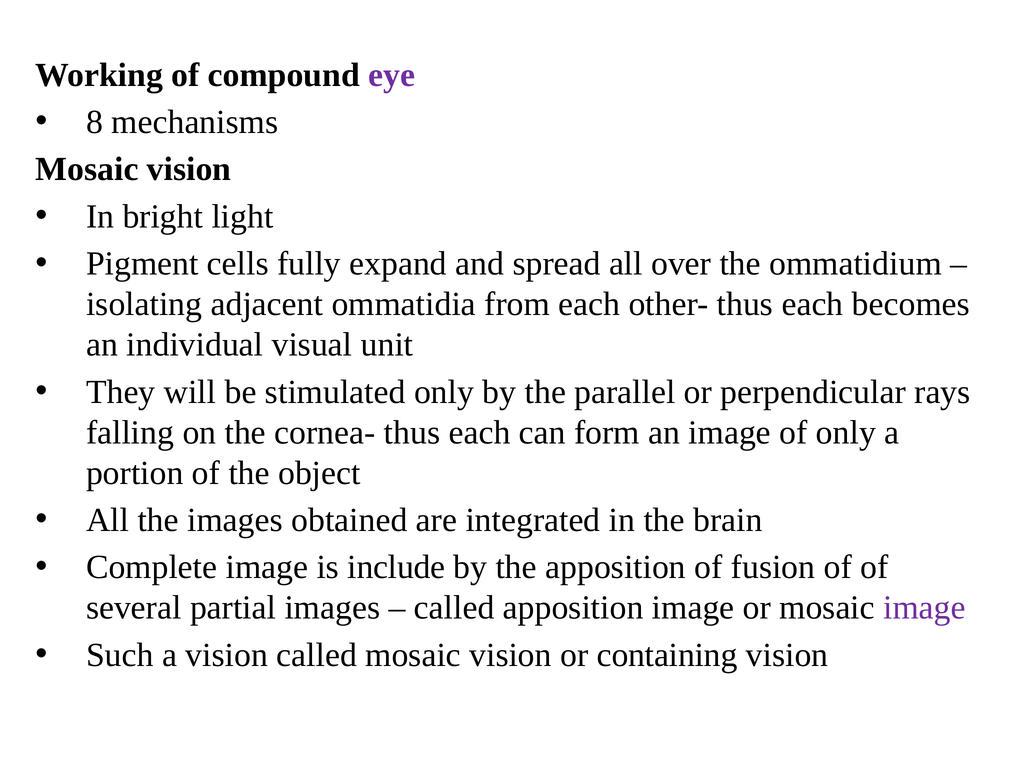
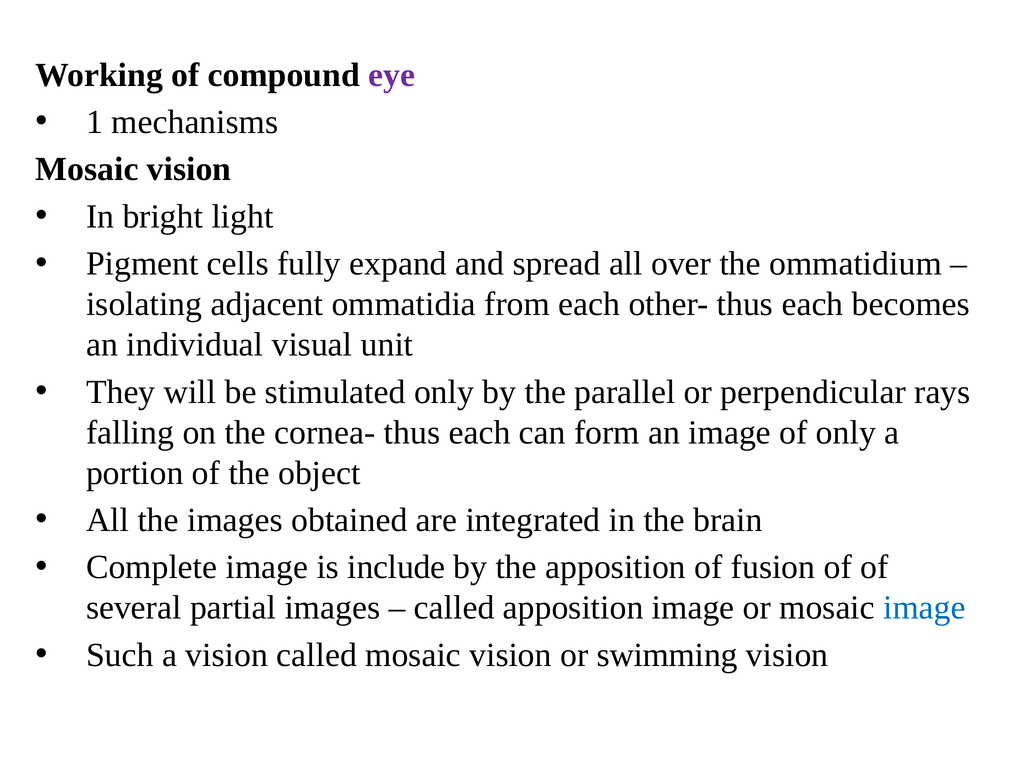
8: 8 -> 1
image at (925, 608) colour: purple -> blue
containing: containing -> swimming
